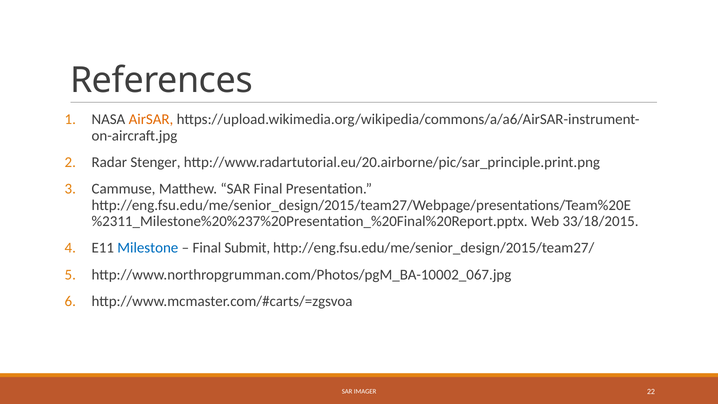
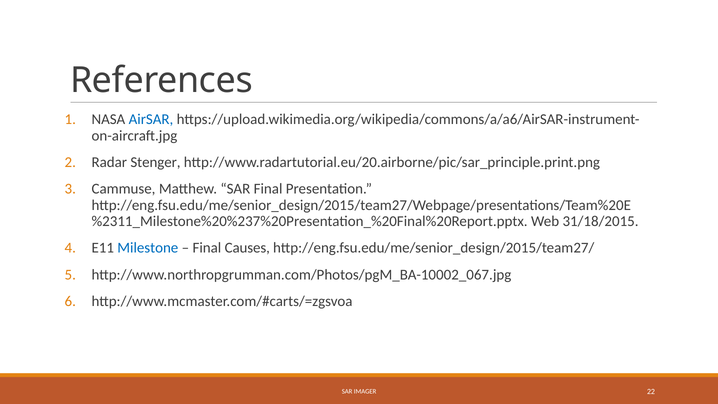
AirSAR colour: orange -> blue
33/18/2015: 33/18/2015 -> 31/18/2015
Submit: Submit -> Causes
